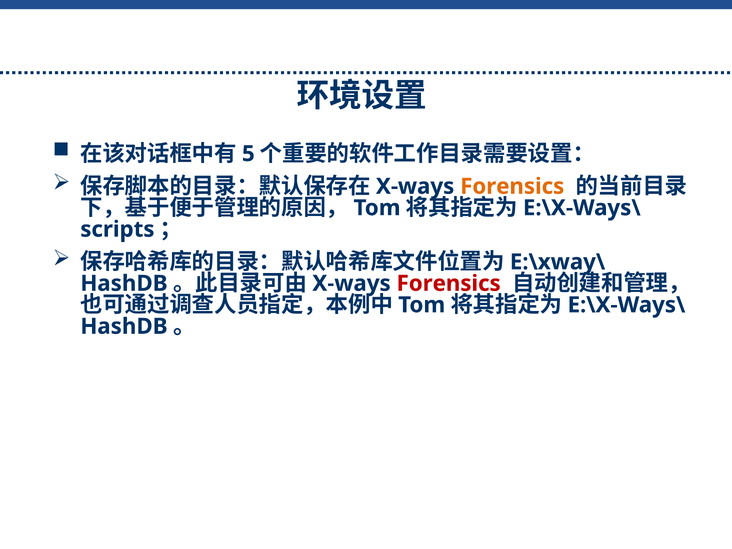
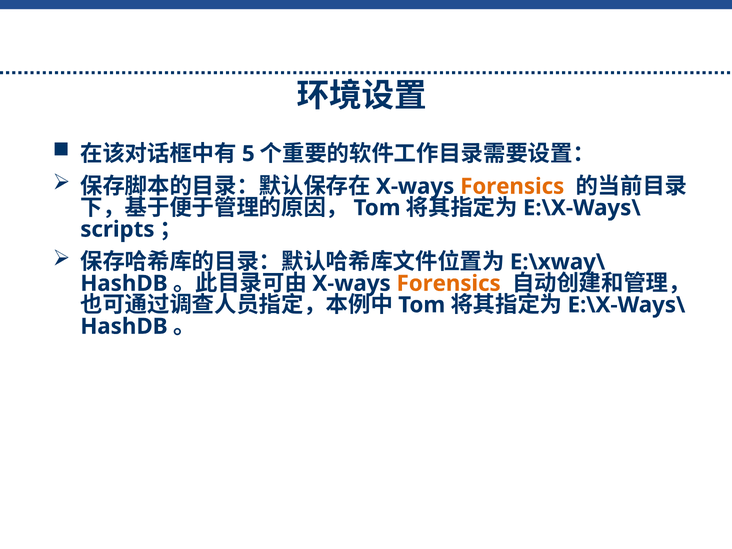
Forensics at (449, 283) colour: red -> orange
